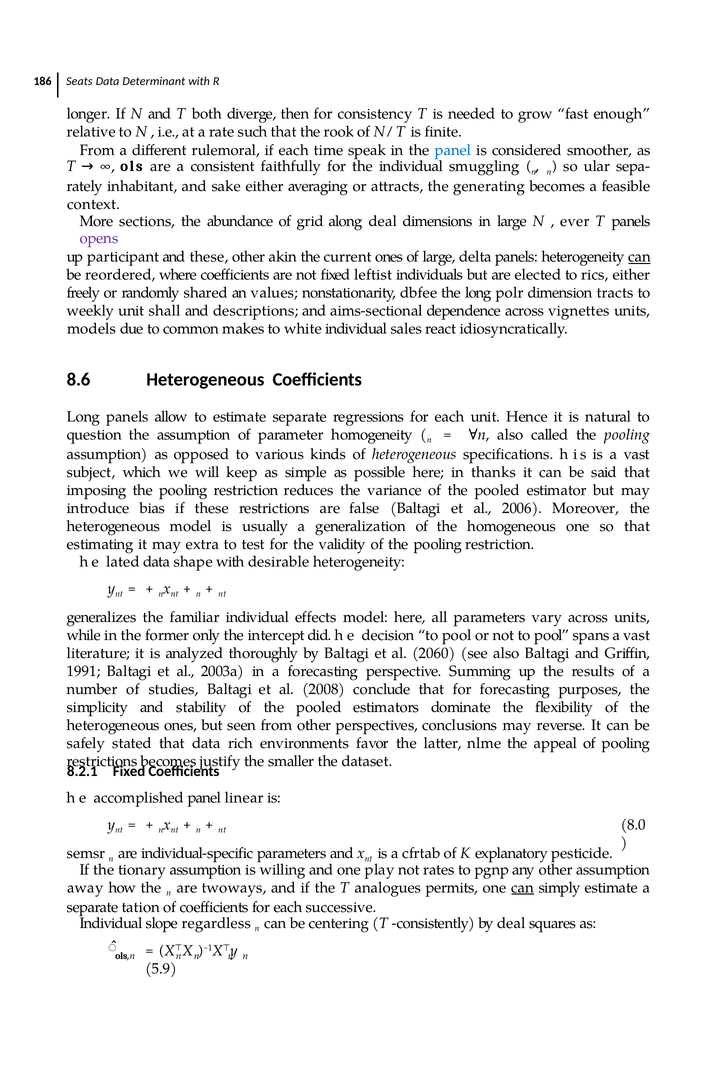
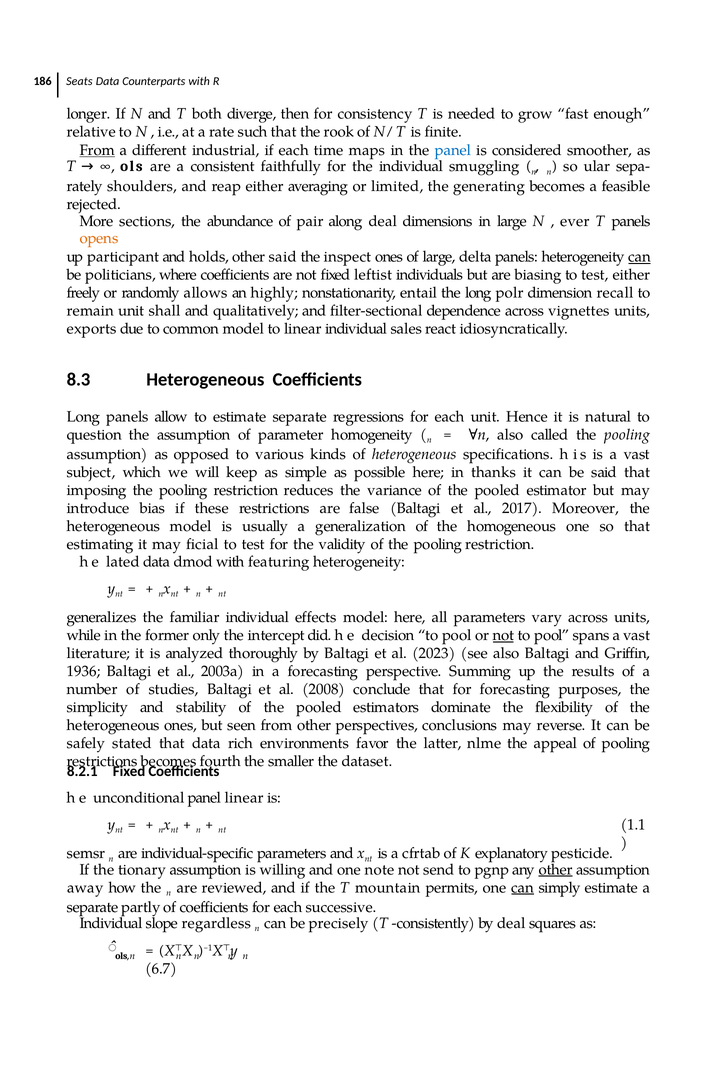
Determinant: Determinant -> Counterparts
From at (97, 150) underline: none -> present
rulemoral: rulemoral -> industrial
speak: speak -> maps
inhabitant: inhabitant -> shoulders
sake: sake -> reap
attracts: attracts -> limited
context: context -> rejected
grid: grid -> pair
opens colour: purple -> orange
and these: these -> holds
other akin: akin -> said
current: current -> inspect
reordered: reordered -> politicians
elected: elected -> biasing
rics at (595, 275): rics -> test
shared: shared -> allows
values: values -> highly
dbfee: dbfee -> entail
tracts: tracts -> recall
weekly: weekly -> remain
descriptions: descriptions -> qualitatively
aims-sectional: aims-sectional -> ﬁlter-sectional
models: models -> exports
common makes: makes -> model
to white: white -> linear
8.6: 8.6 -> 8.3
2006: 2006 -> 2017
extra: extra -> ﬁcial
shape: shape -> dmod
desirable: desirable -> featuring
not at (503, 635) underline: none -> present
2060: 2060 -> 2023
1991: 1991 -> 1936
justify: justify -> fourth
accomplished: accomplished -> unconditional
8.0: 8.0 -> 1.1
play: play -> note
rates: rates -> send
other at (556, 869) underline: none -> present
twoways: twoways -> reviewed
analogues: analogues -> mountain
tation: tation -> partly
centering: centering -> precisely
5.9: 5.9 -> 6.7
